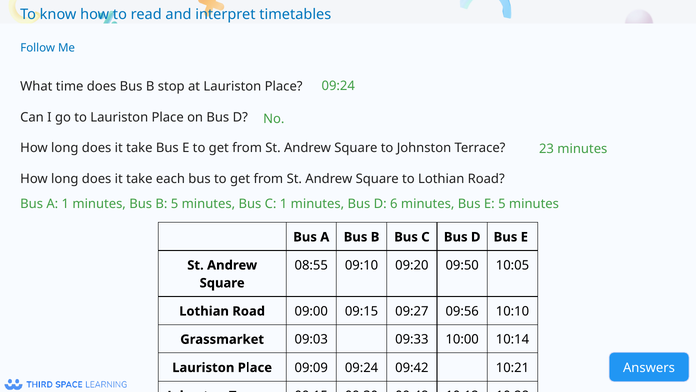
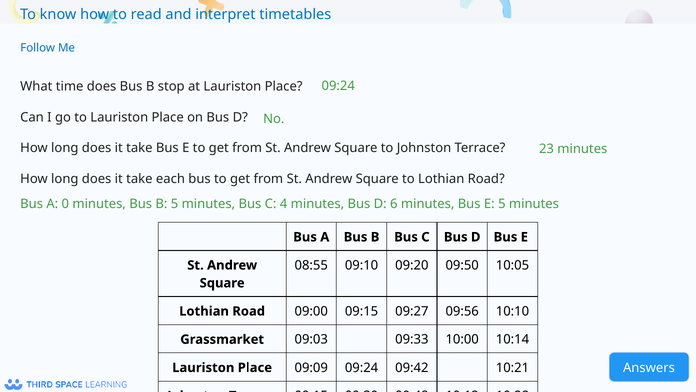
A 1: 1 -> 0
C 1: 1 -> 4
